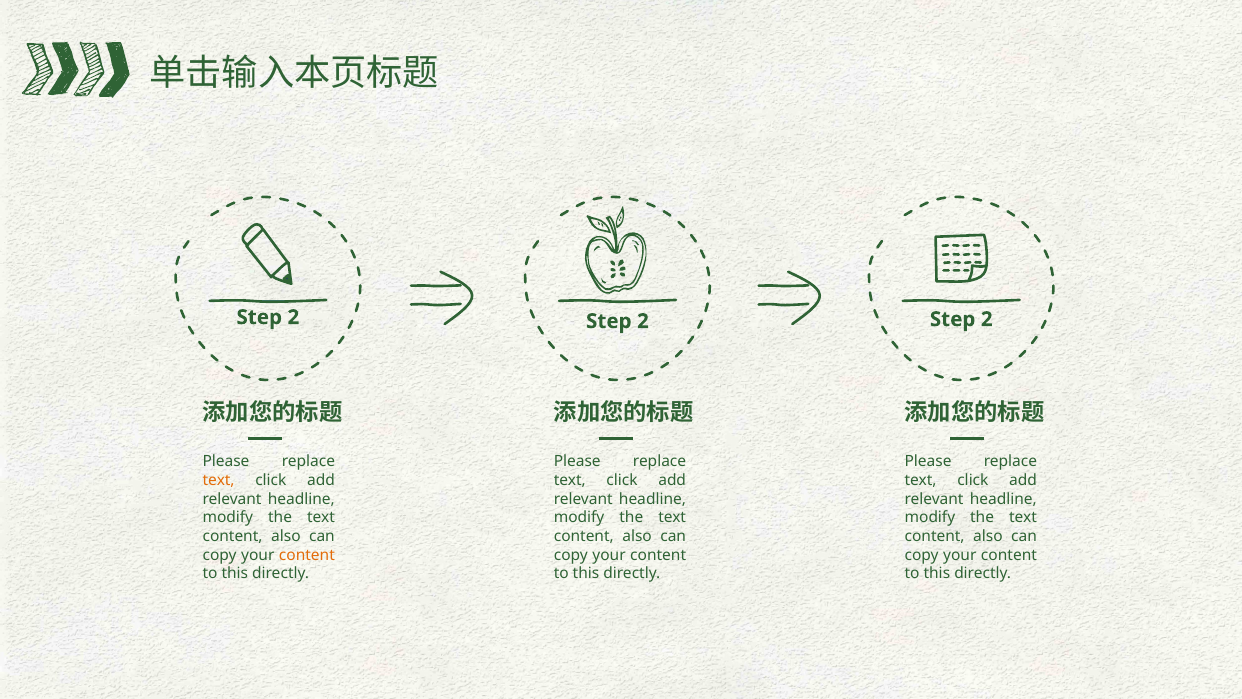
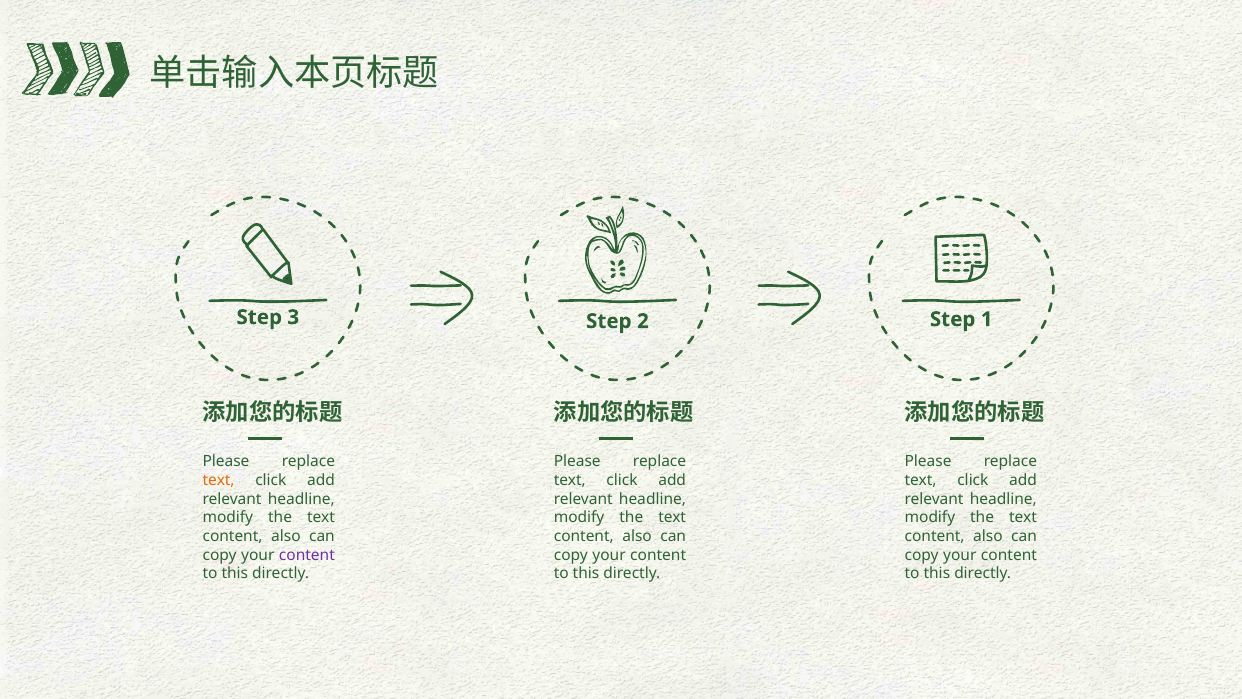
2 at (293, 317): 2 -> 3
2 at (987, 319): 2 -> 1
content at (307, 555) colour: orange -> purple
